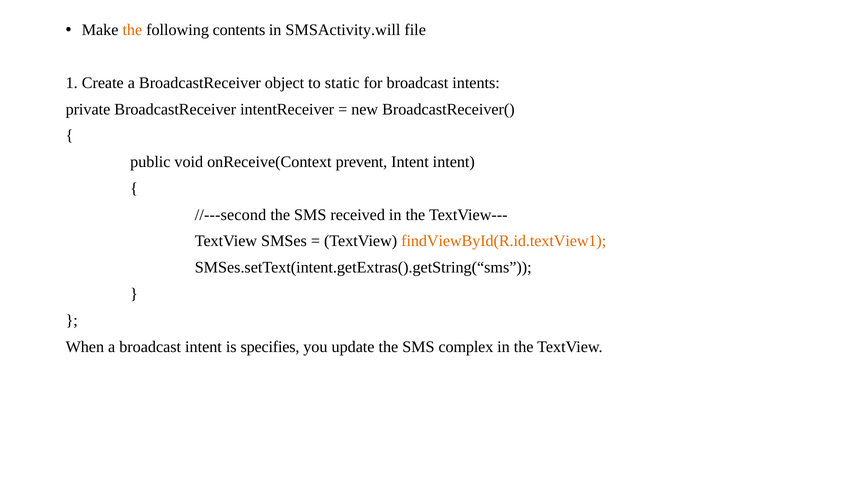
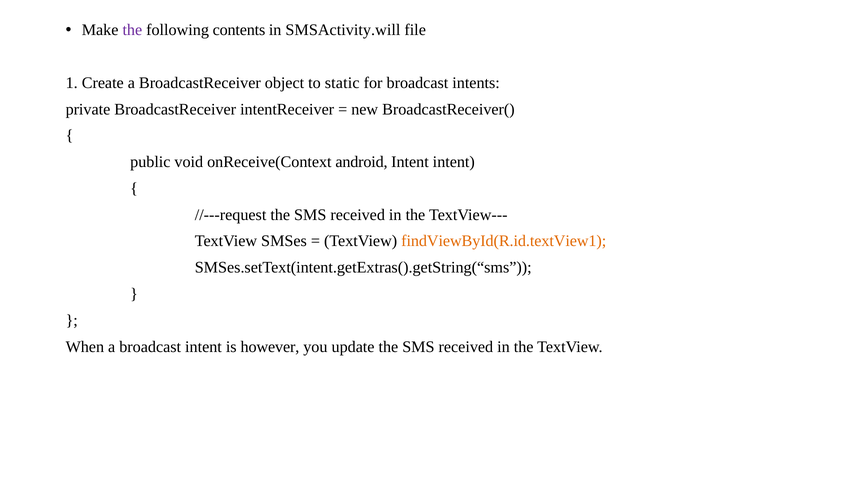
the at (132, 30) colour: orange -> purple
prevent: prevent -> android
//---second: //---second -> //---request
specifies: specifies -> however
update the SMS complex: complex -> received
